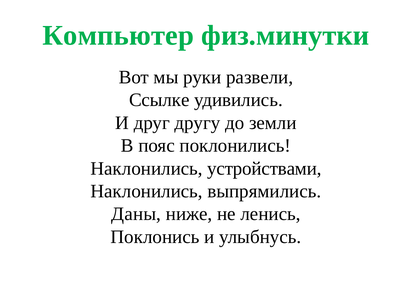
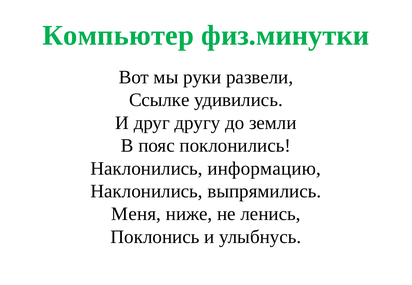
устройствами: устройствами -> информацию
Даны: Даны -> Меня
